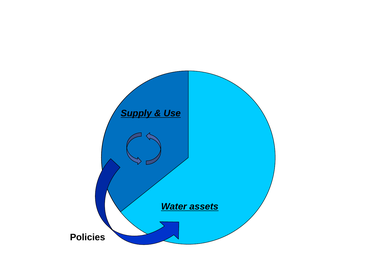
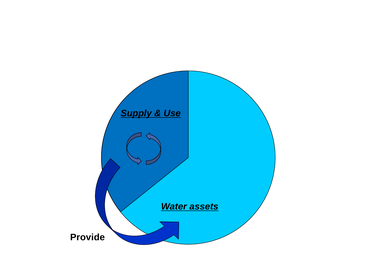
Policies: Policies -> Provide
